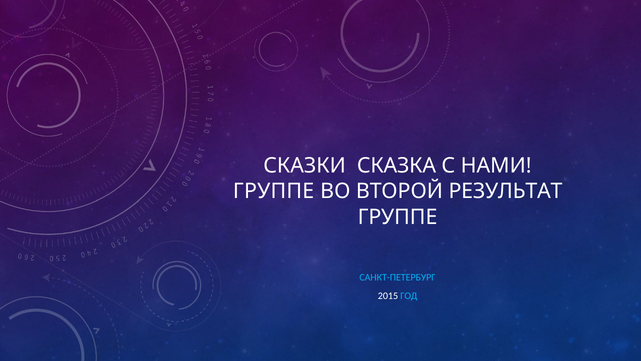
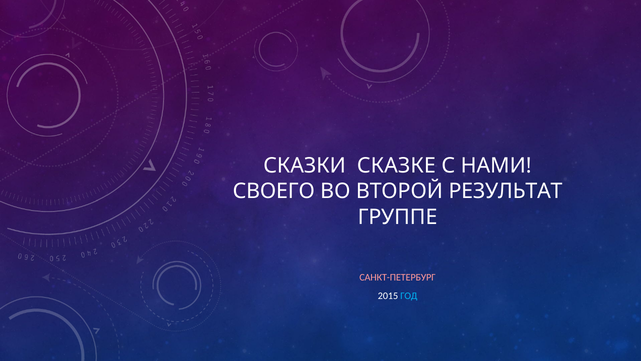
СКАЗКА: СКАЗКА -> СКАЗКЕ
ГРУППЕ at (274, 191): ГРУППЕ -> СВОЕГО
САНКТ-ПЕТЕРБУРГ colour: light blue -> pink
